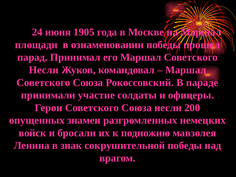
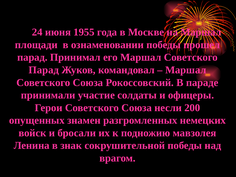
1905: 1905 -> 1955
Несли at (44, 70): Несли -> Парад
